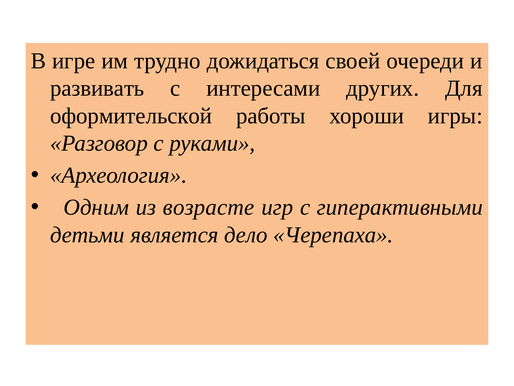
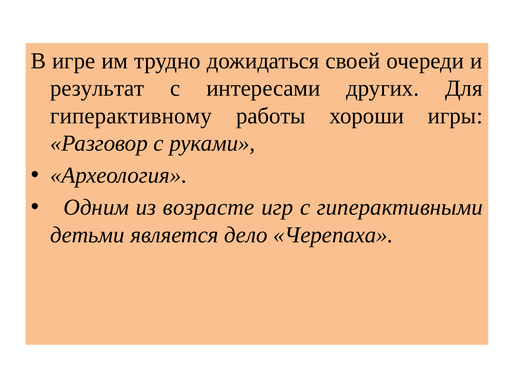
развивать: развивать -> результат
оформительской: оформительской -> гиперактивному
